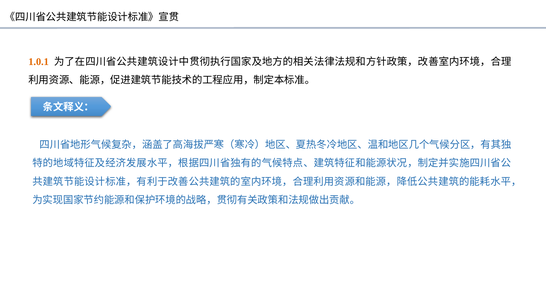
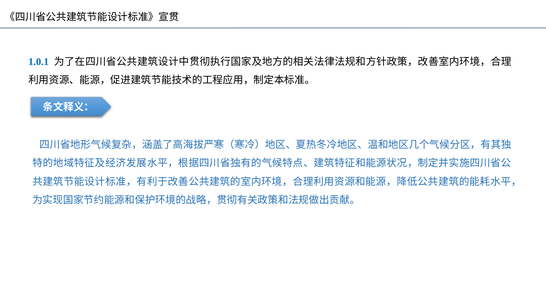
1.0.1 colour: orange -> blue
